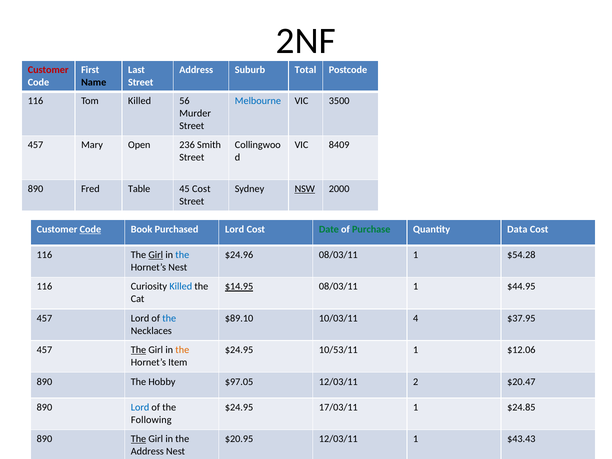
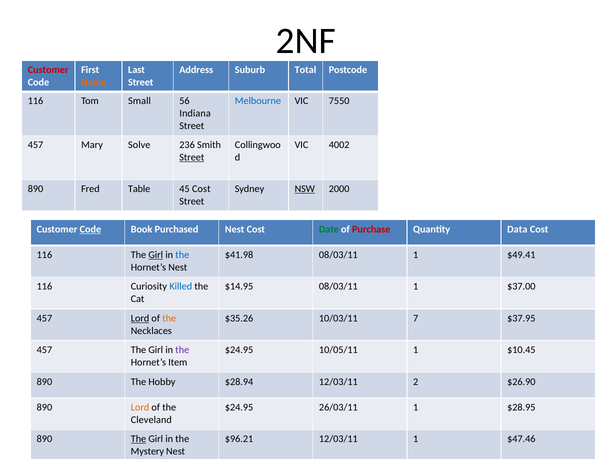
Name colour: black -> orange
Tom Killed: Killed -> Small
3500: 3500 -> 7550
Murder: Murder -> Indiana
Open: Open -> Solve
8409: 8409 -> 4002
Street at (192, 157) underline: none -> present
Purchased Lord: Lord -> Nest
Purchase colour: green -> red
$24.96: $24.96 -> $41.98
$54.28: $54.28 -> $49.41
$14.95 underline: present -> none
$44.95: $44.95 -> $37.00
Lord at (140, 318) underline: none -> present
the at (169, 318) colour: blue -> orange
$89.10: $89.10 -> $35.26
4: 4 -> 7
The at (138, 350) underline: present -> none
the at (182, 350) colour: orange -> purple
10/53/11: 10/53/11 -> 10/05/11
$12.06: $12.06 -> $10.45
$97.05: $97.05 -> $28.94
$20.47: $20.47 -> $26.90
Lord at (140, 407) colour: blue -> orange
17/03/11: 17/03/11 -> 26/03/11
$24.85: $24.85 -> $28.95
Following: Following -> Cleveland
$20.95: $20.95 -> $96.21
$43.43: $43.43 -> $47.46
Address at (147, 451): Address -> Mystery
